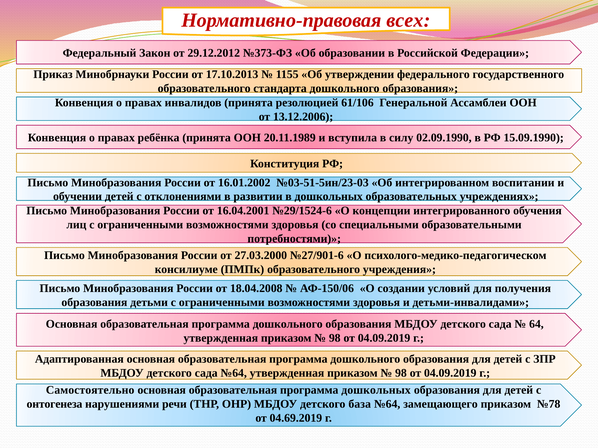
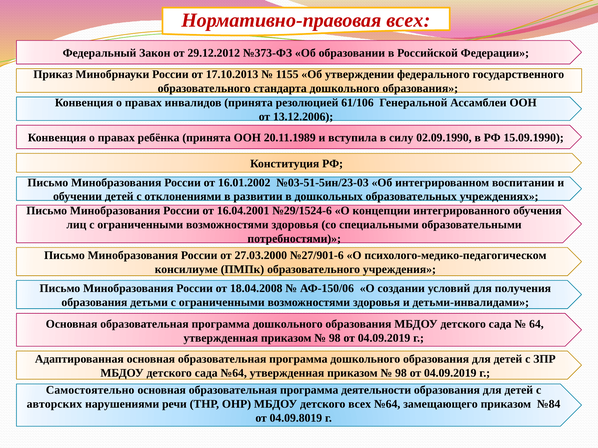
программа дошкольных: дошкольных -> деятельности
онтогенеза: онтогенеза -> авторских
детского база: база -> всех
№78: №78 -> №84
04.69.2019: 04.69.2019 -> 04.09.8019
